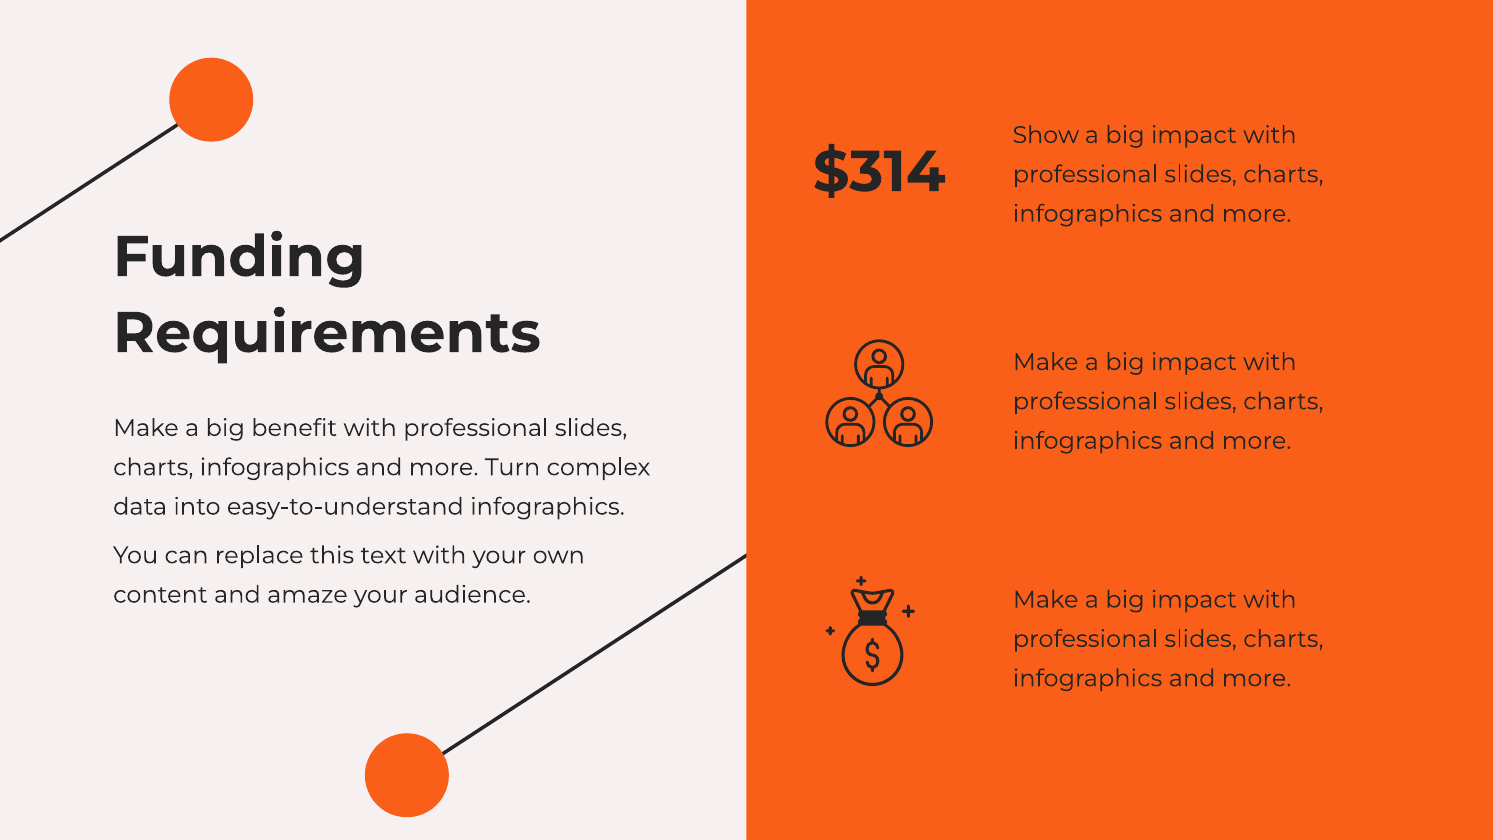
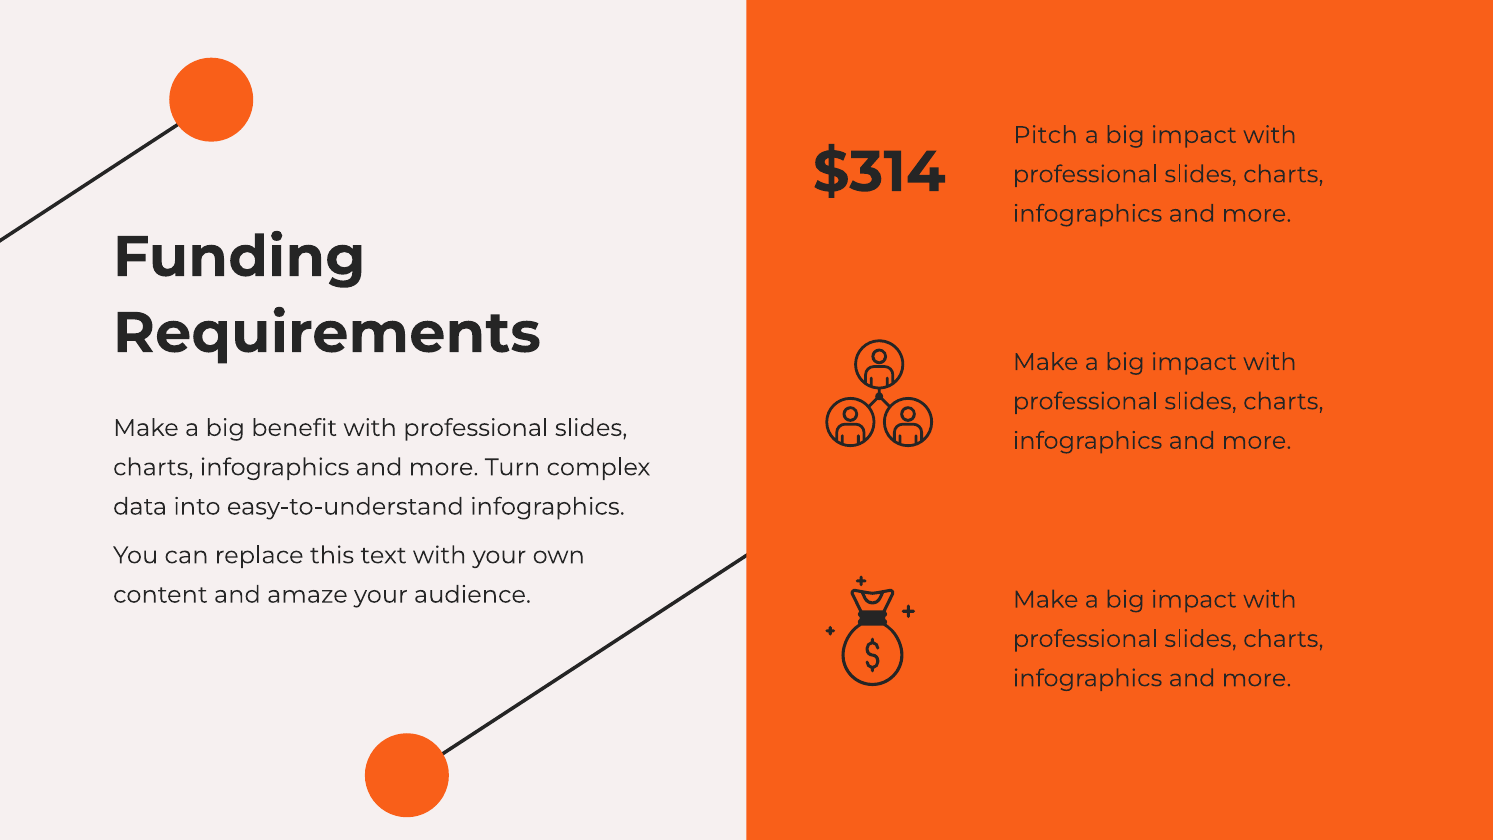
Show: Show -> Pitch
